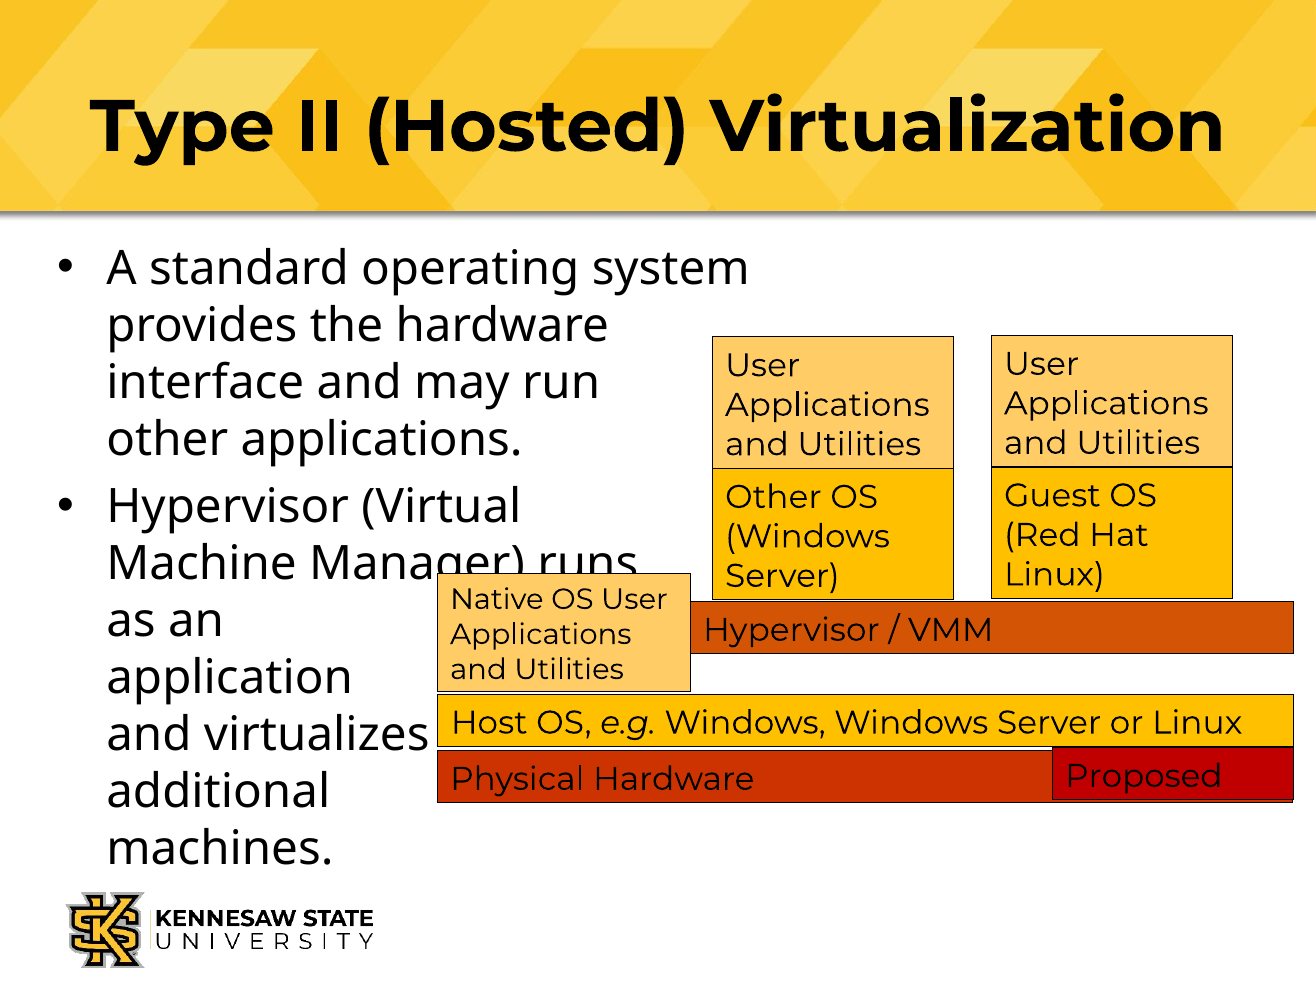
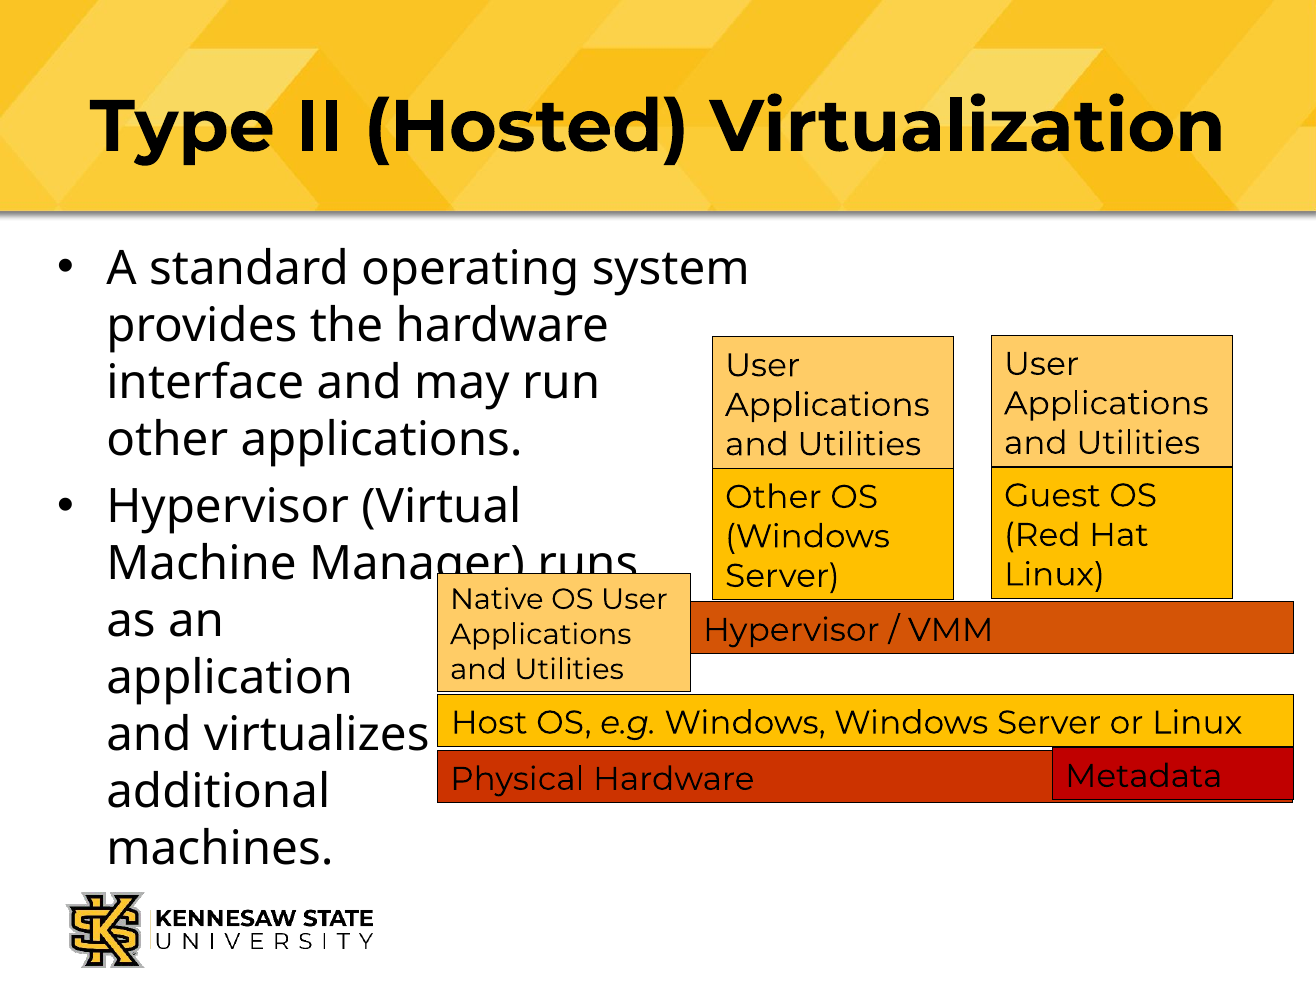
Proposed: Proposed -> Metadata
